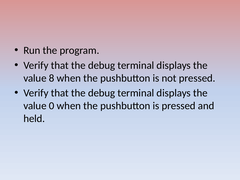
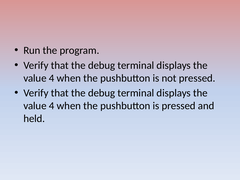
8 at (52, 78): 8 -> 4
0 at (52, 106): 0 -> 4
